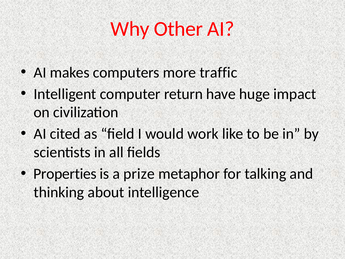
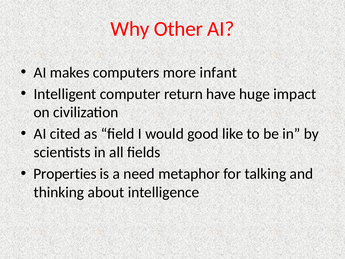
traffic: traffic -> infant
work: work -> good
prize: prize -> need
